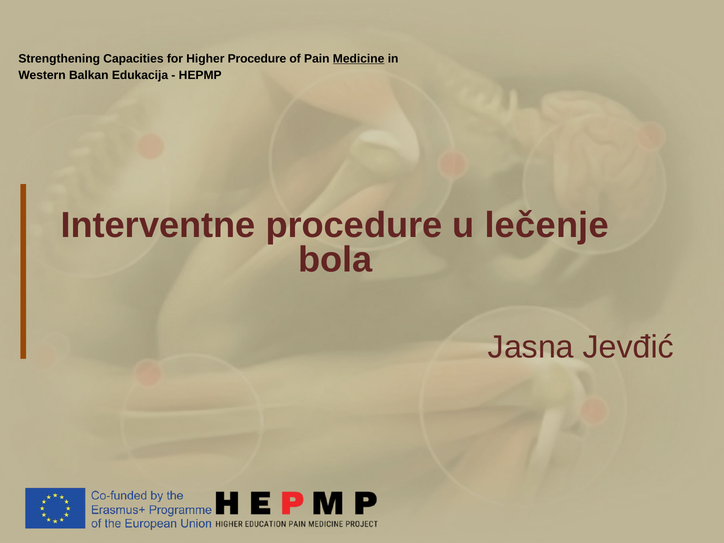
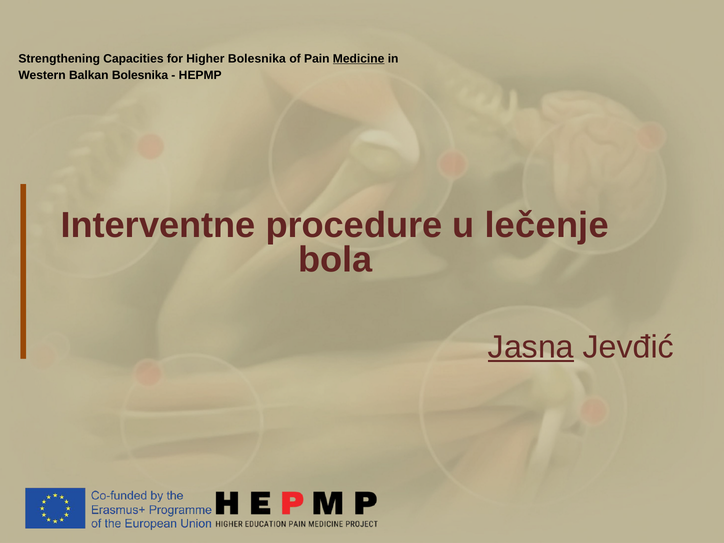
Higher Procedure: Procedure -> Bolesnika
Balkan Edukacija: Edukacija -> Bolesnika
Jasna underline: none -> present
